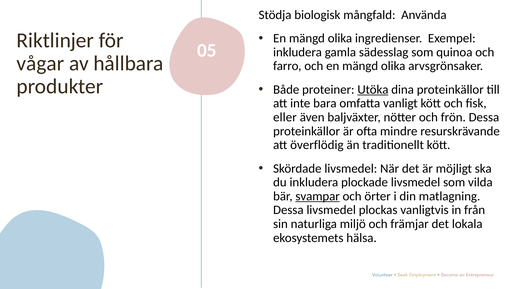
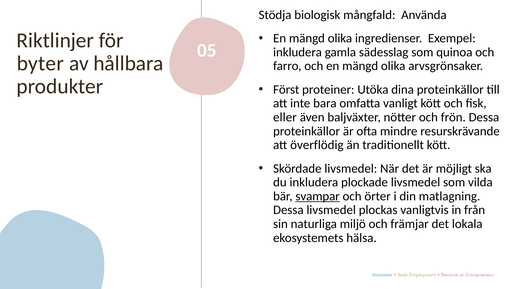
vågar: vågar -> byter
Både: Både -> Först
Utöka underline: present -> none
